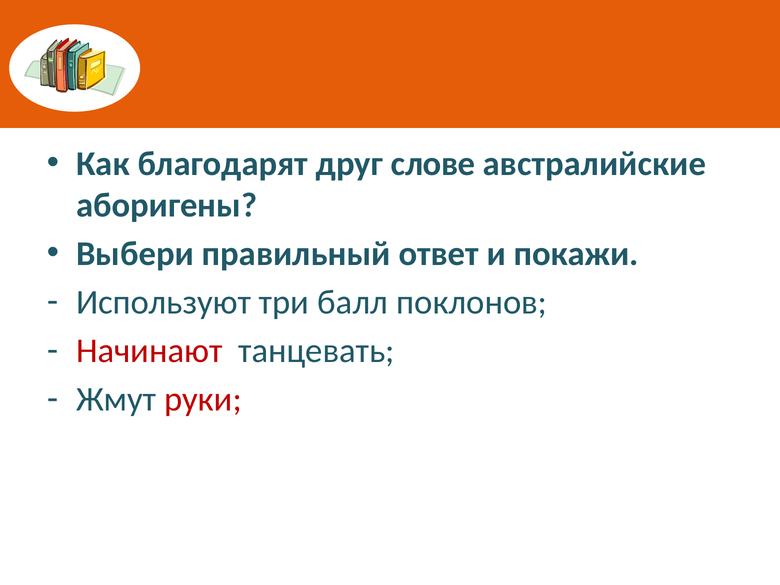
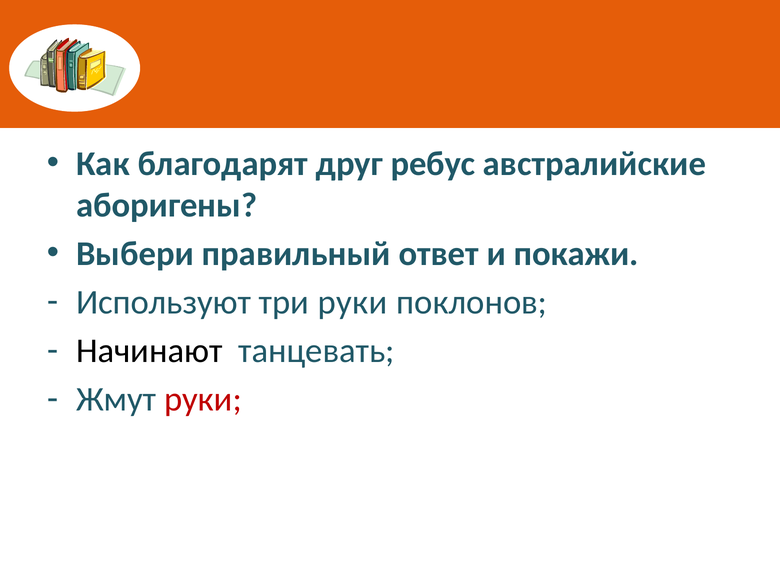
слове: слове -> ребус
три балл: балл -> руки
Начинают colour: red -> black
